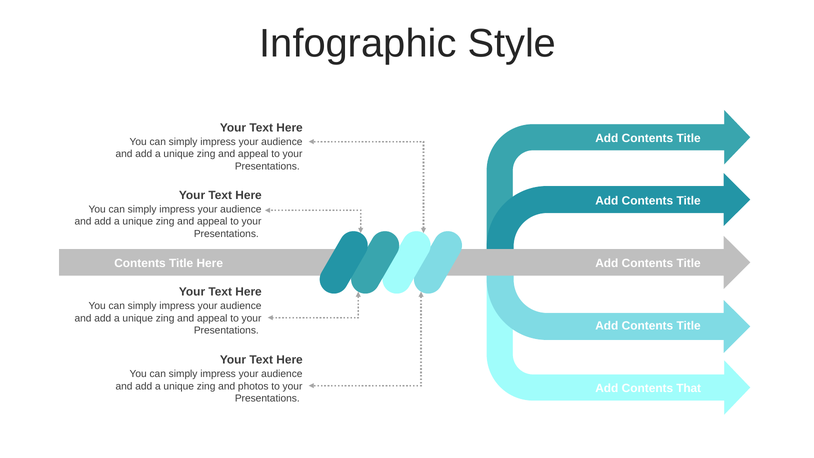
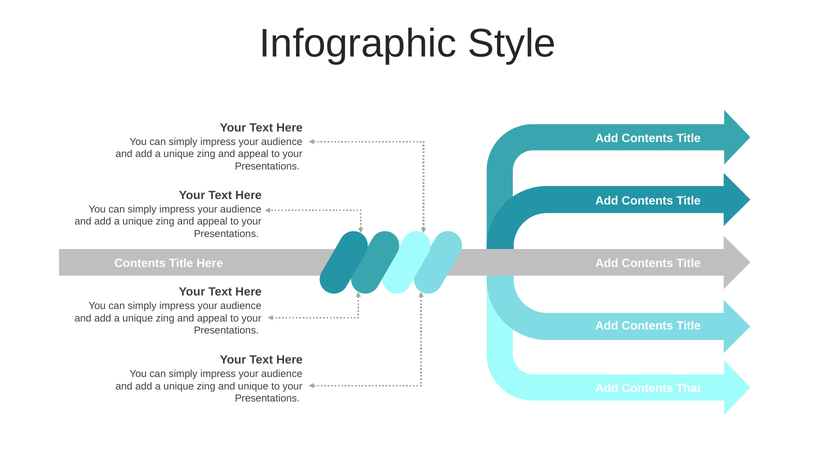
and photos: photos -> unique
